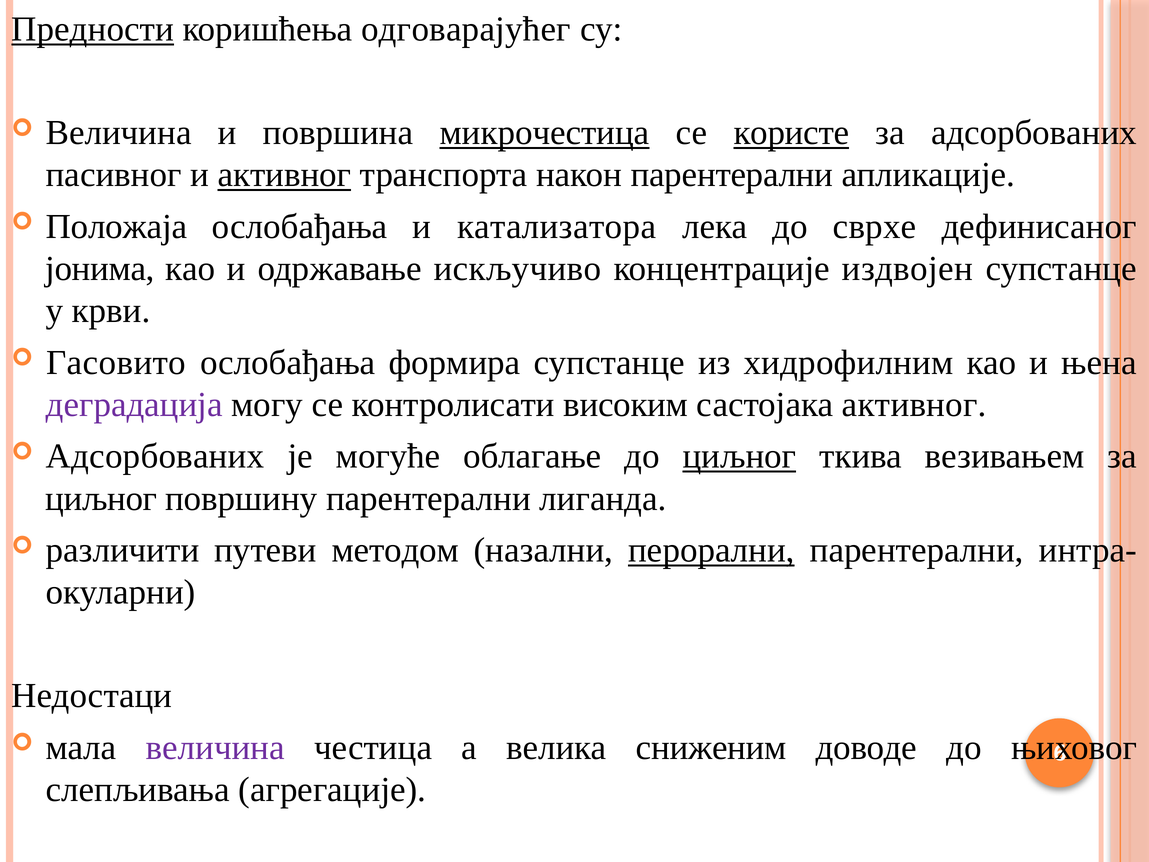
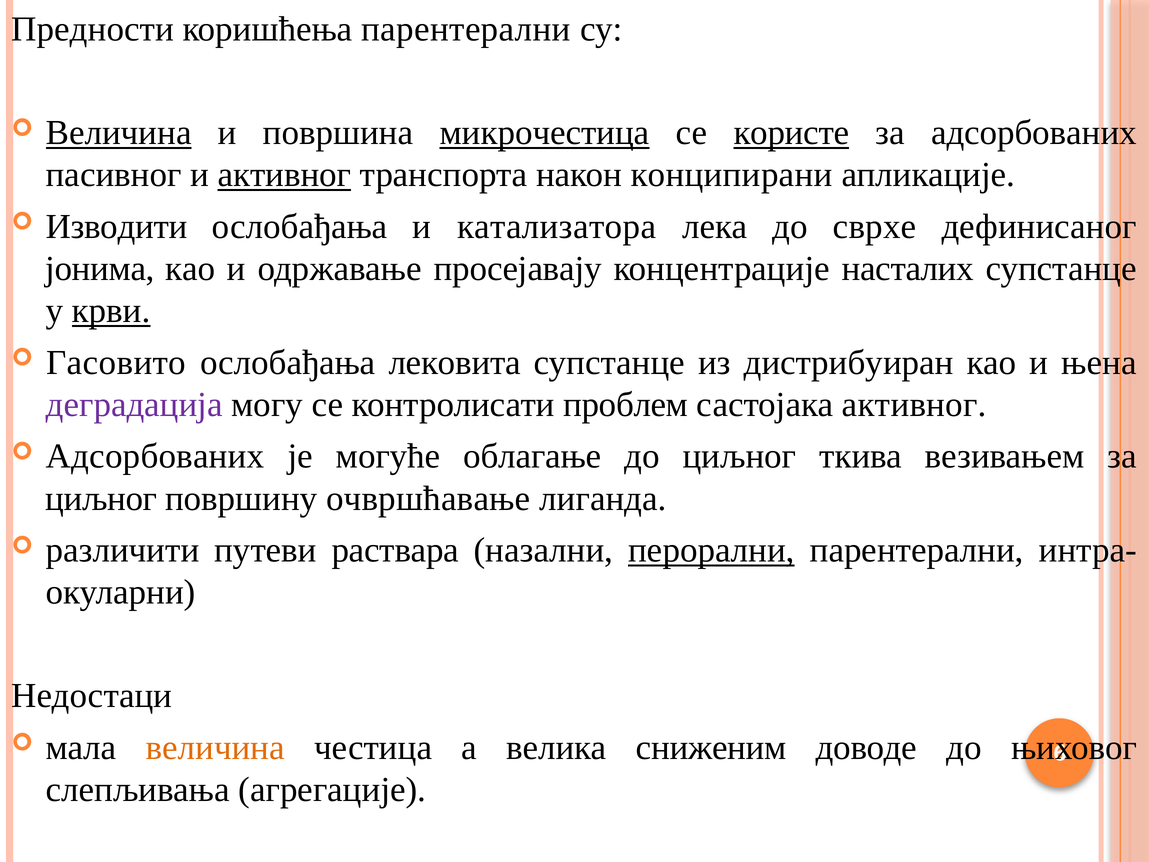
Предности underline: present -> none
коришћења одговарајућег: одговарајућег -> парентерални
Величина at (119, 133) underline: none -> present
након парентерални: парентерални -> конципирани
Положаја: Положаја -> Изводити
искључиво: искључиво -> просејавају
издвојен: издвојен -> насталих
крви underline: none -> present
формира: формира -> лековита
хидрофилним: хидрофилним -> дистрибуиран
високим: високим -> проблем
циљног at (739, 456) underline: present -> none
површину парентерални: парентерални -> очвршћавање
методом: методом -> раствара
величина at (215, 747) colour: purple -> orange
